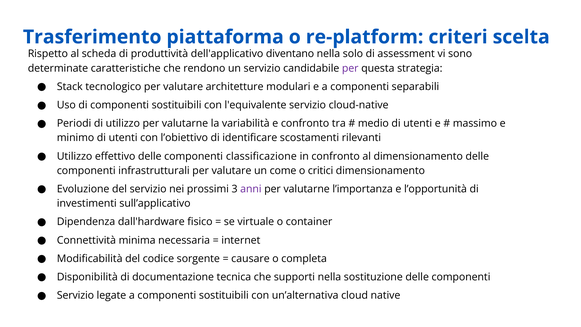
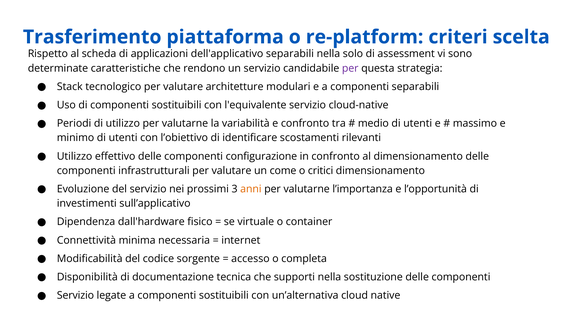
produttività: produttività -> applicazioni
dell'applicativo diventano: diventano -> separabili
classificazione: classificazione -> configurazione
anni colour: purple -> orange
causare: causare -> accesso
